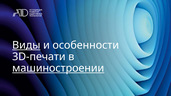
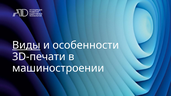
машиностроении underline: present -> none
